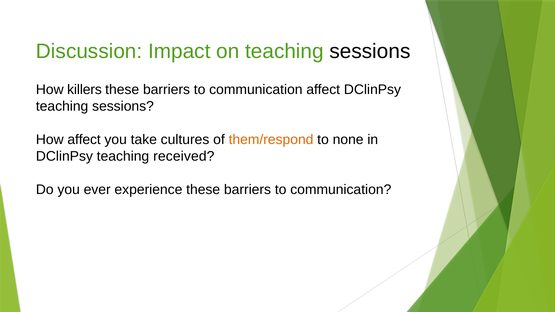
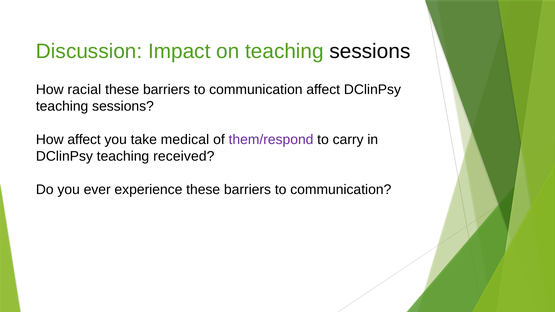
killers: killers -> racial
cultures: cultures -> medical
them/respond colour: orange -> purple
none: none -> carry
